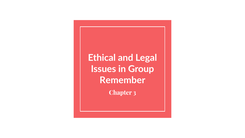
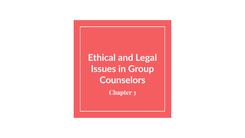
Remember: Remember -> Counselors
